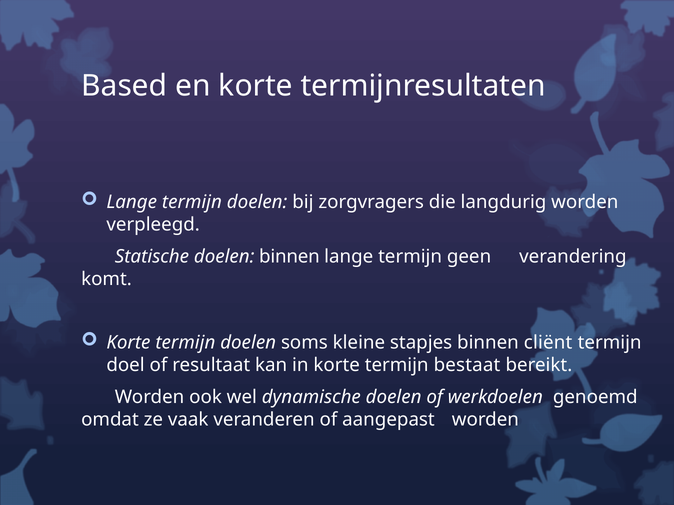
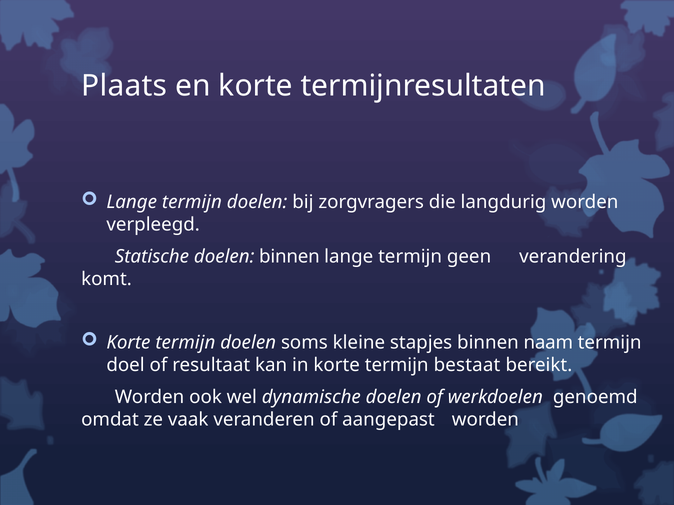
Based: Based -> Plaats
cliënt: cliënt -> naam
